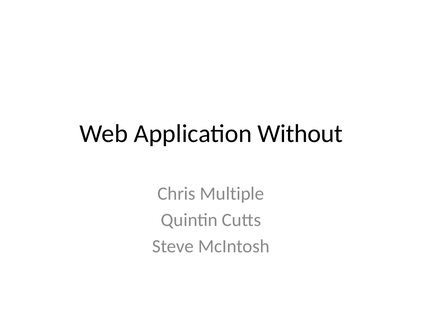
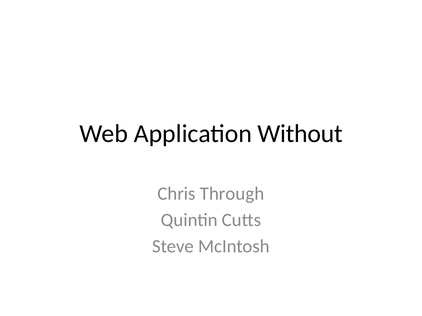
Multiple: Multiple -> Through
